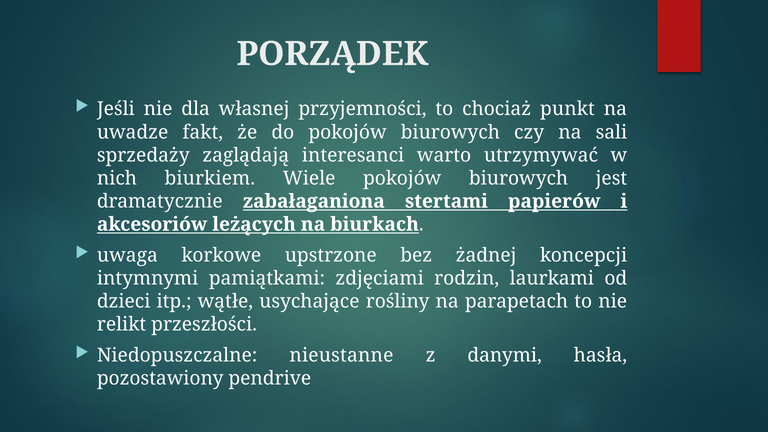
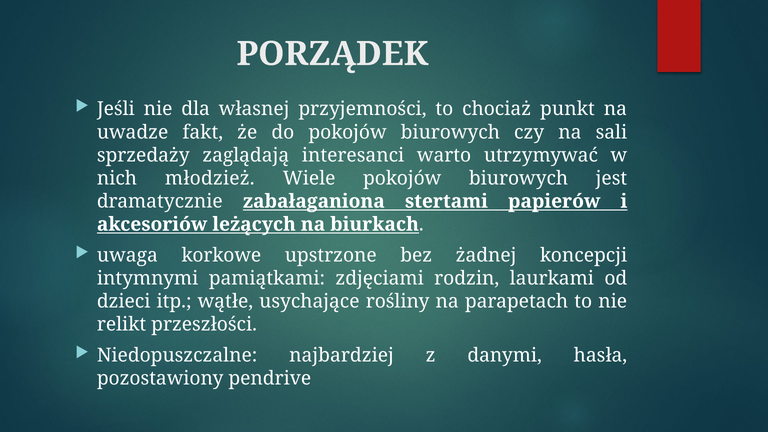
biurkiem: biurkiem -> młodzież
nieustanne: nieustanne -> najbardziej
